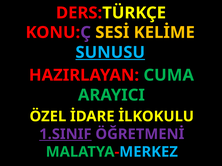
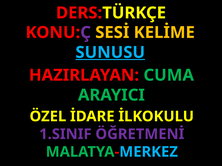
1.SINIF underline: present -> none
